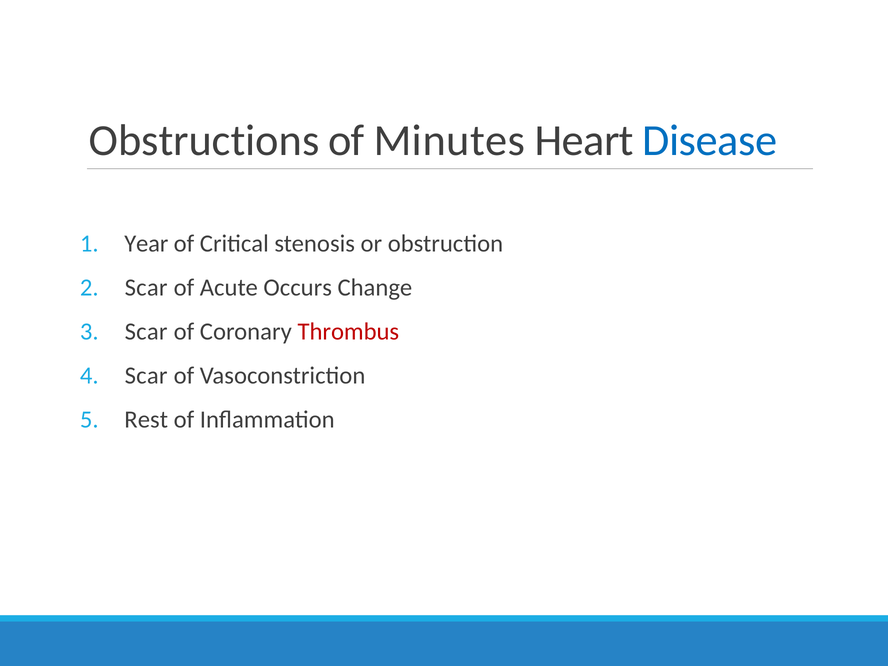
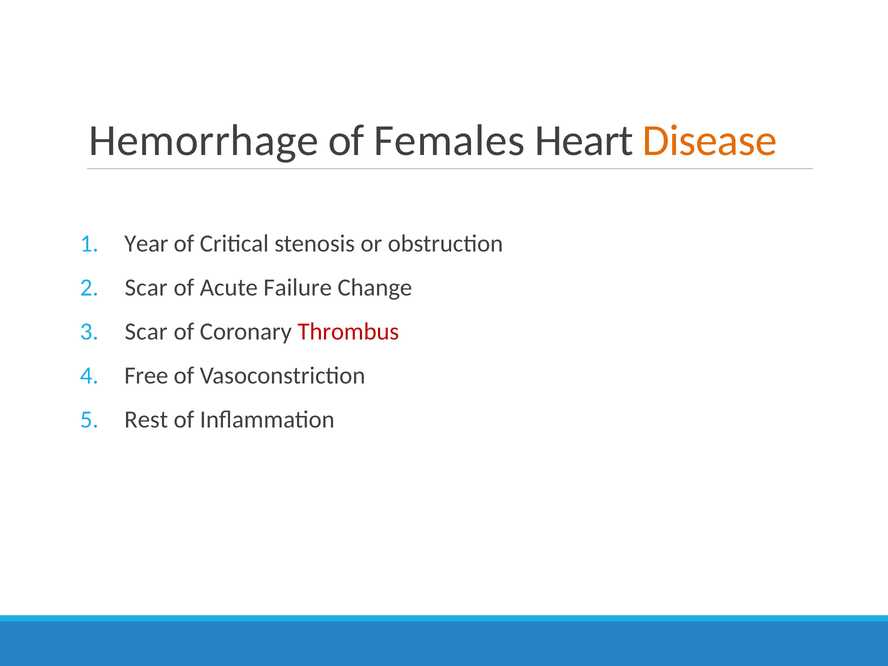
Obstructions: Obstructions -> Hemorrhage
Minutes: Minutes -> Females
Disease colour: blue -> orange
Occurs: Occurs -> Failure
Scar at (146, 376): Scar -> Free
